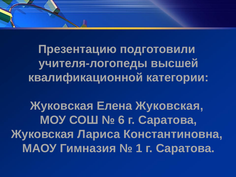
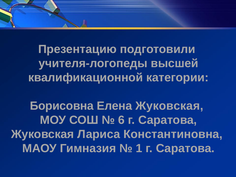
Жуковская at (62, 106): Жуковская -> Борисовна
